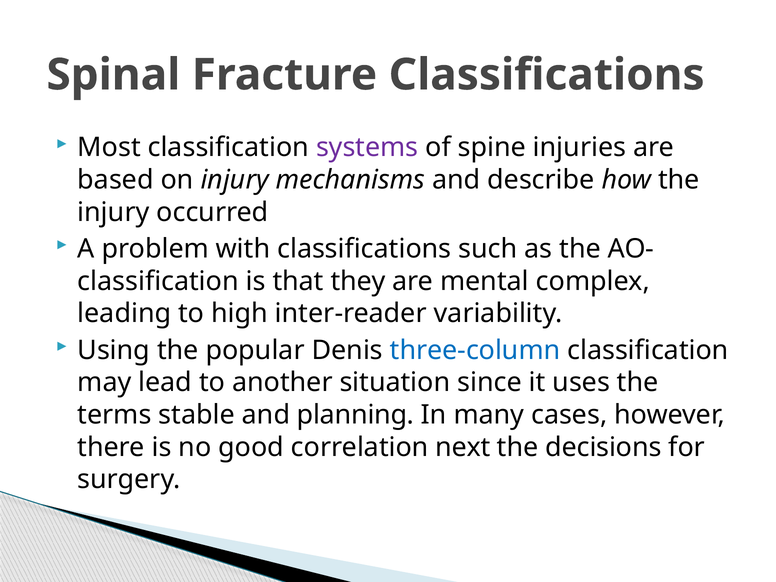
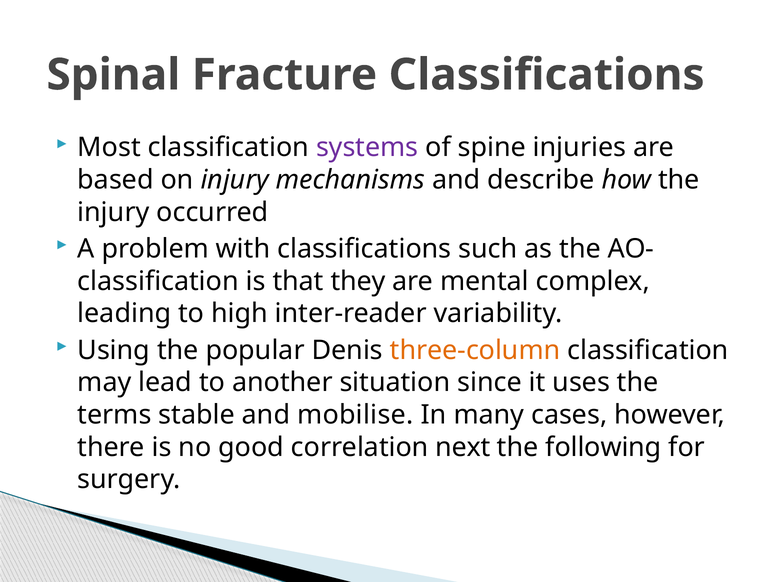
three-column colour: blue -> orange
planning: planning -> mobilise
decisions: decisions -> following
